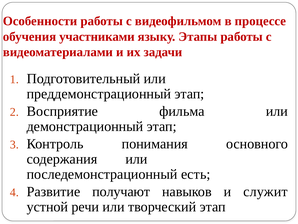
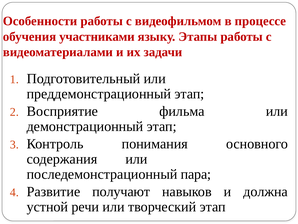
есть: есть -> пара
служит: служит -> должна
